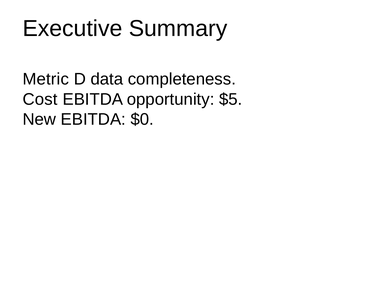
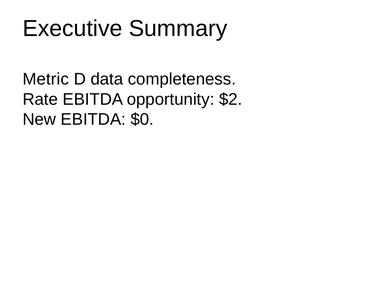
Cost: Cost -> Rate
$5: $5 -> $2
